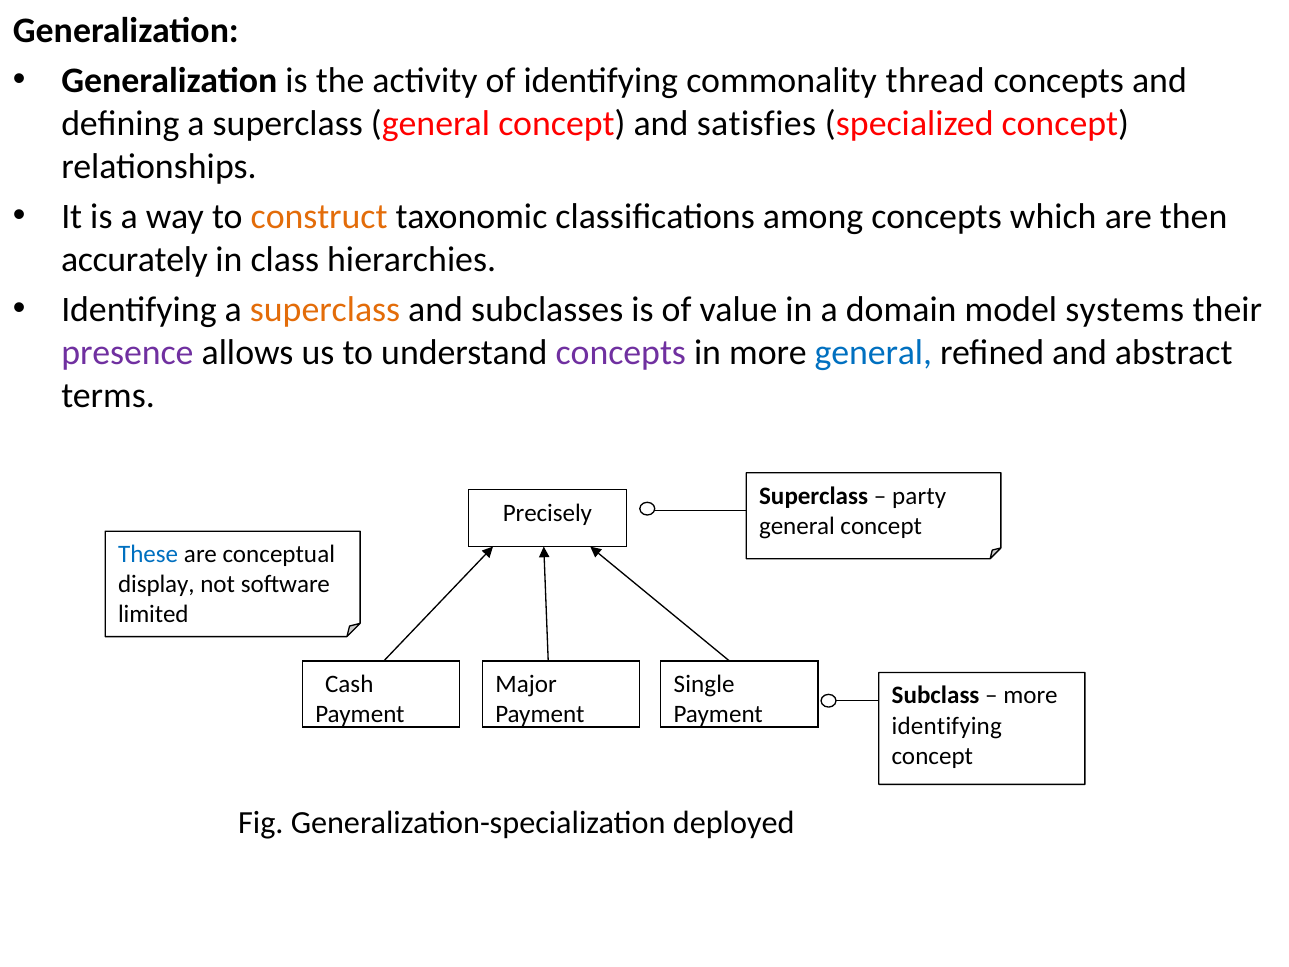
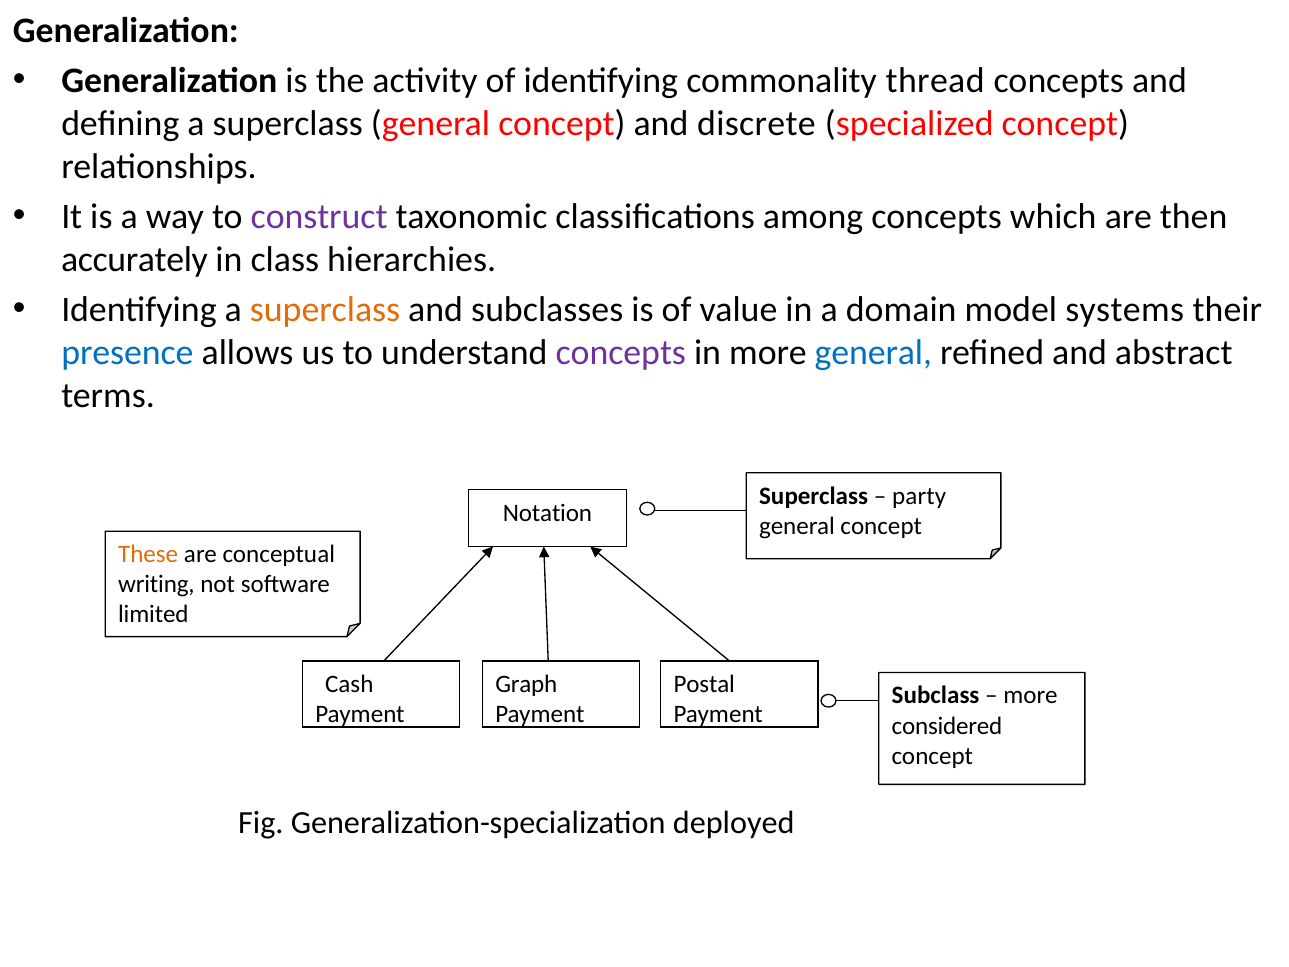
satisfies: satisfies -> discrete
construct colour: orange -> purple
presence colour: purple -> blue
Precisely: Precisely -> Notation
These colour: blue -> orange
display: display -> writing
Major: Major -> Graph
Single: Single -> Postal
identifying at (947, 726): identifying -> considered
